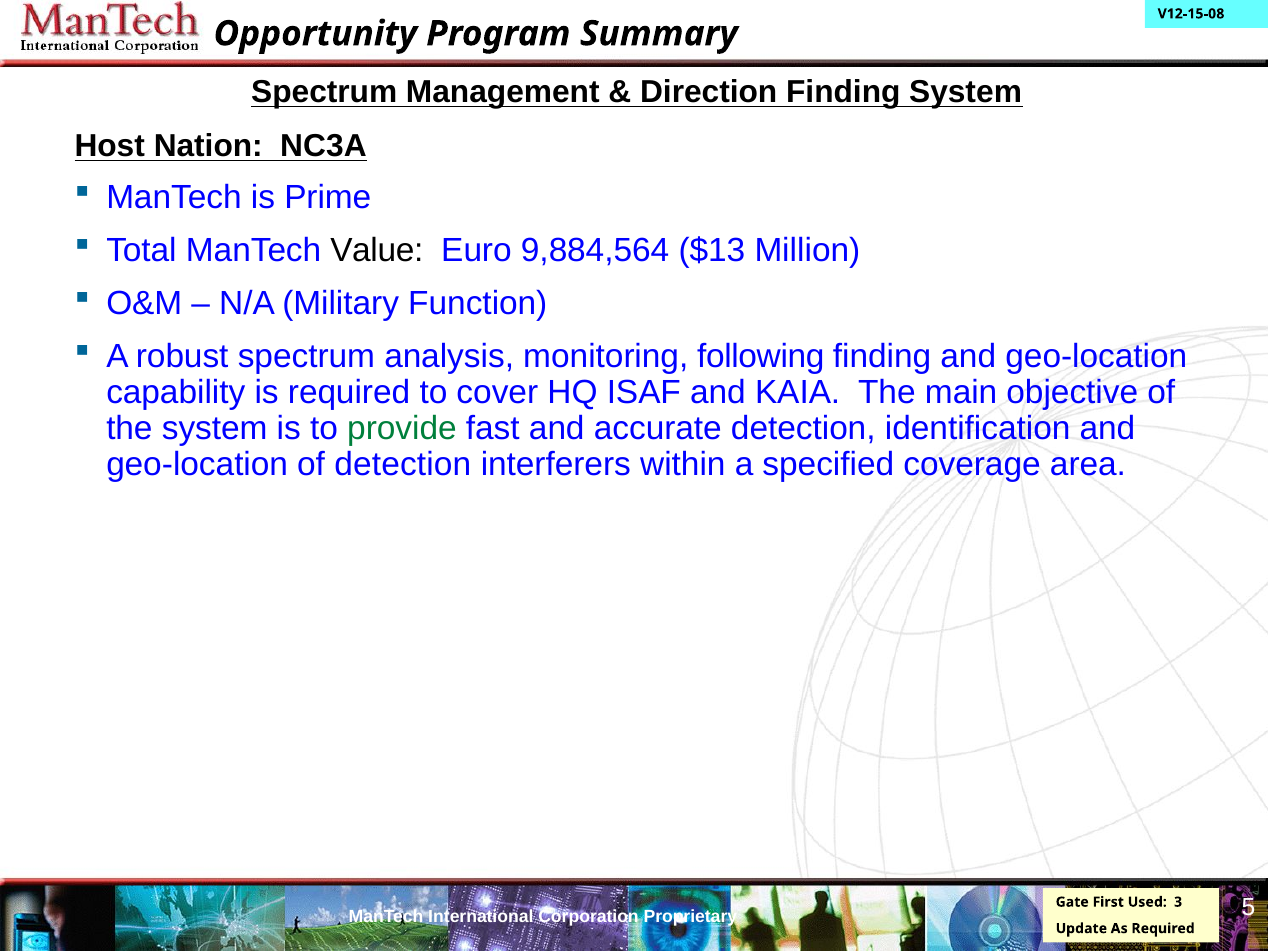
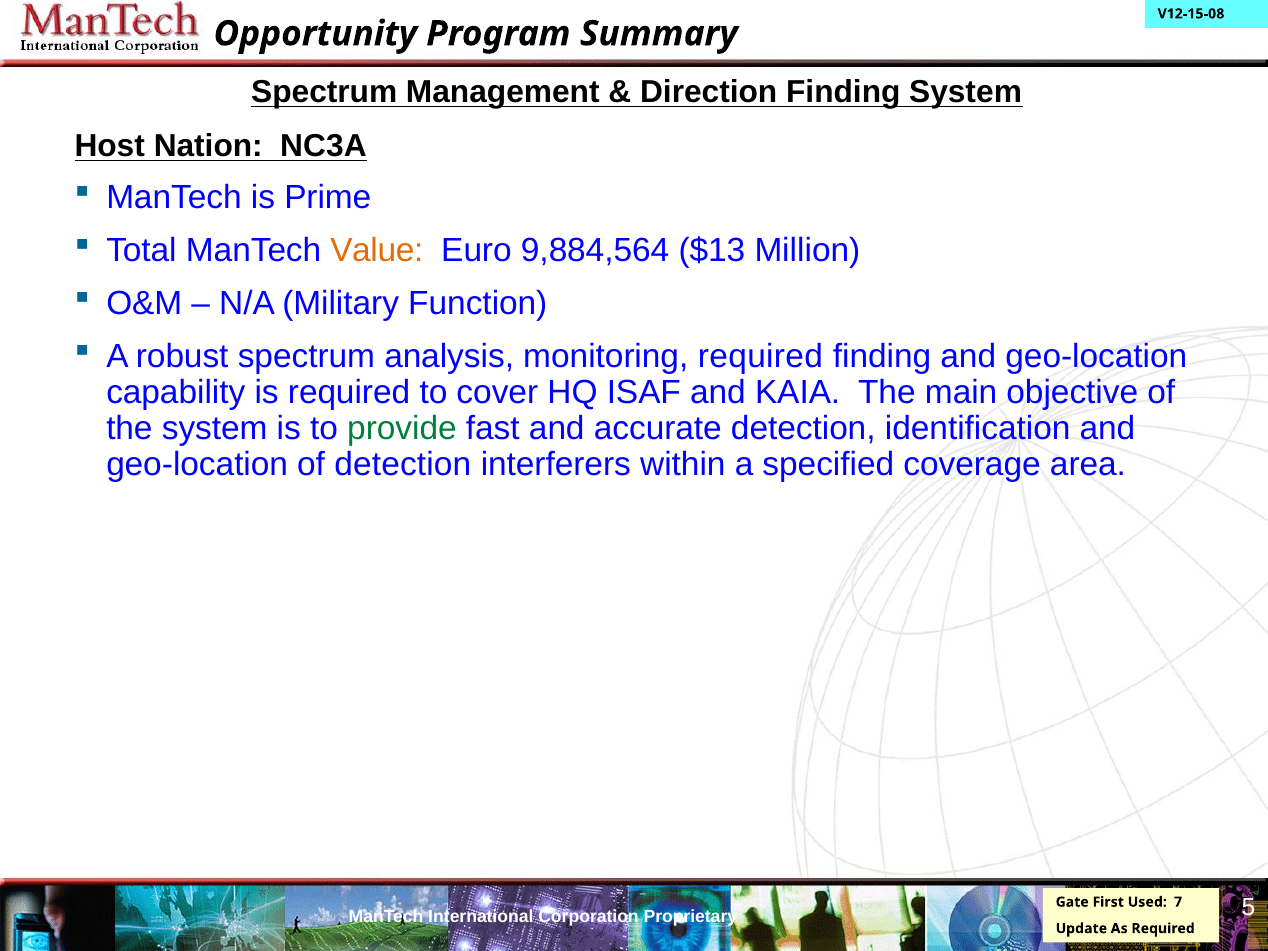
Value colour: black -> orange
monitoring following: following -> required
3: 3 -> 7
